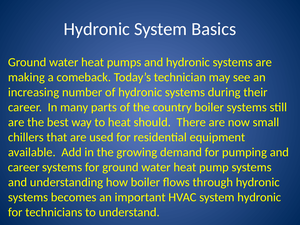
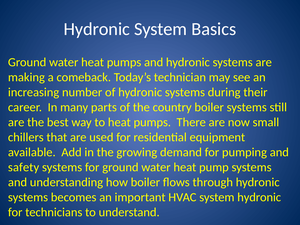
to heat should: should -> pumps
career at (24, 167): career -> safety
